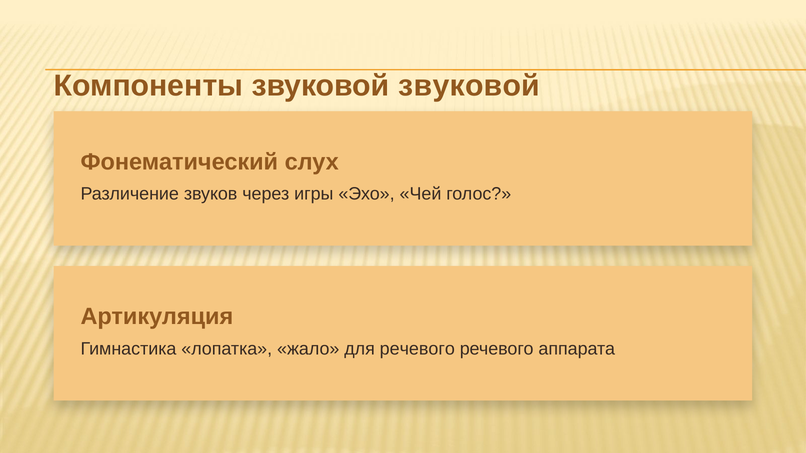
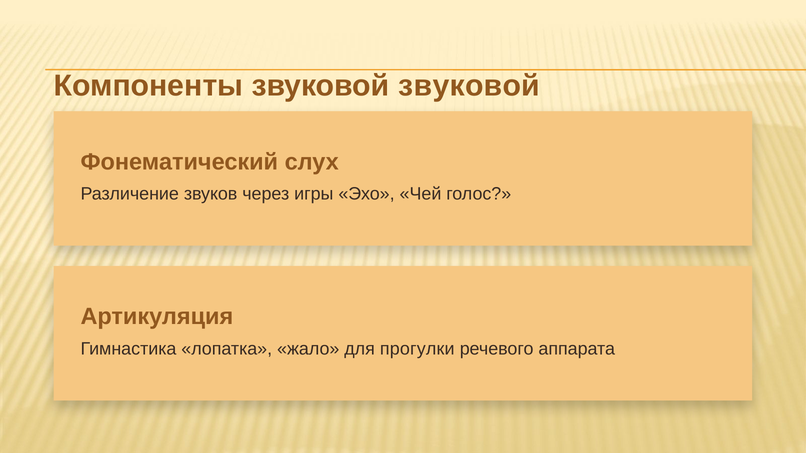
для речевого: речевого -> прогулки
